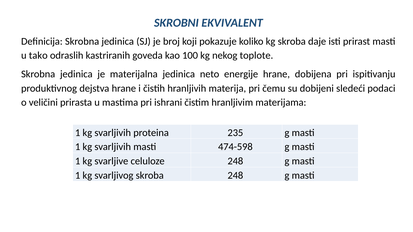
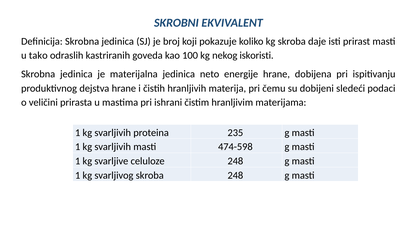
toplote: toplote -> iskoristi
